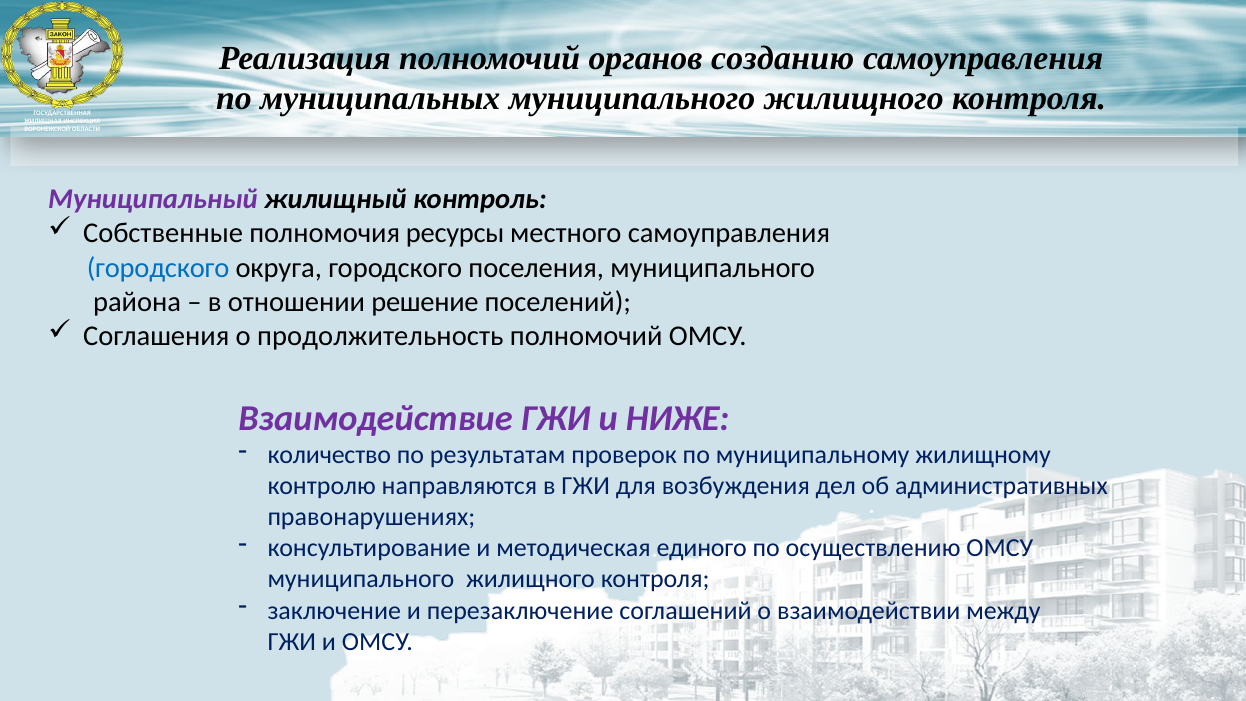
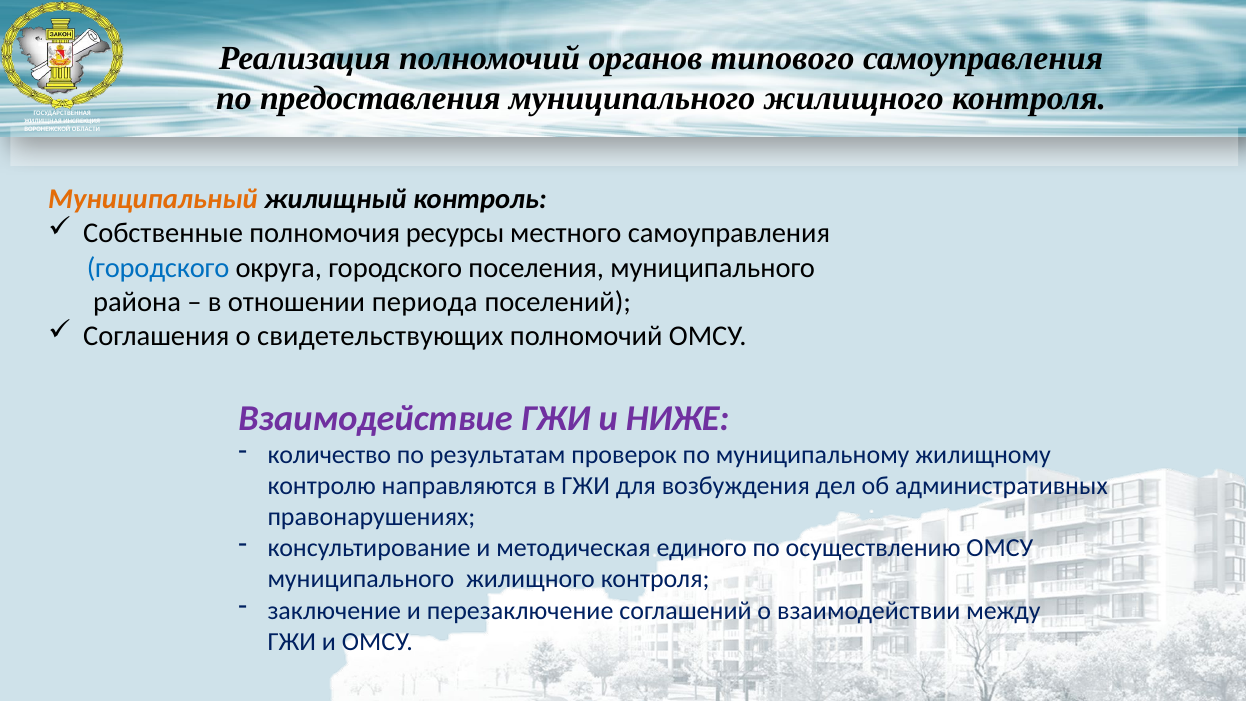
созданию: созданию -> типового
муниципальных: муниципальных -> предоставления
Муниципальный colour: purple -> orange
решение: решение -> периода
продолжительность: продолжительность -> свидетельствующих
